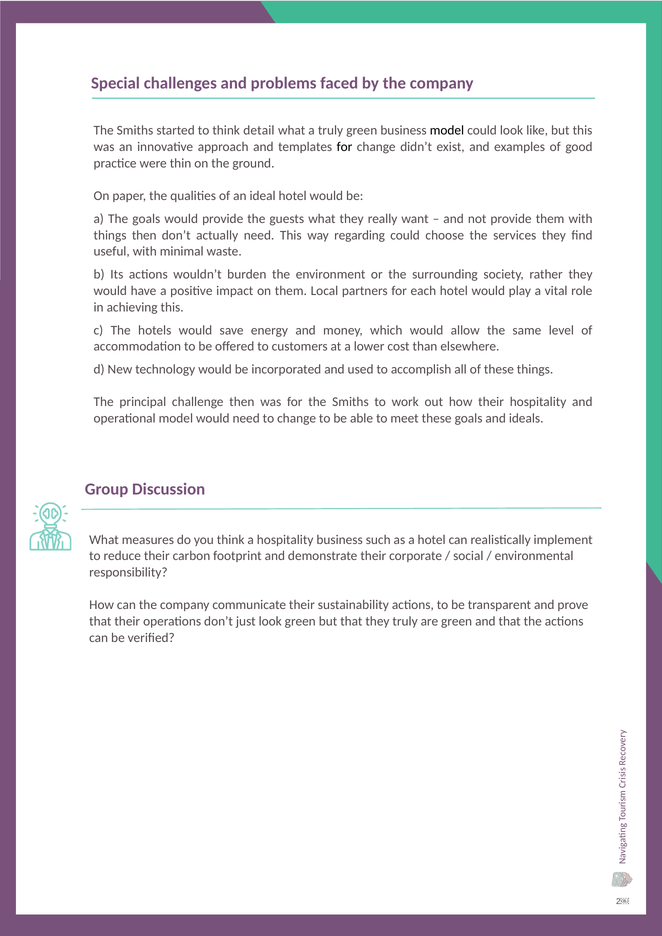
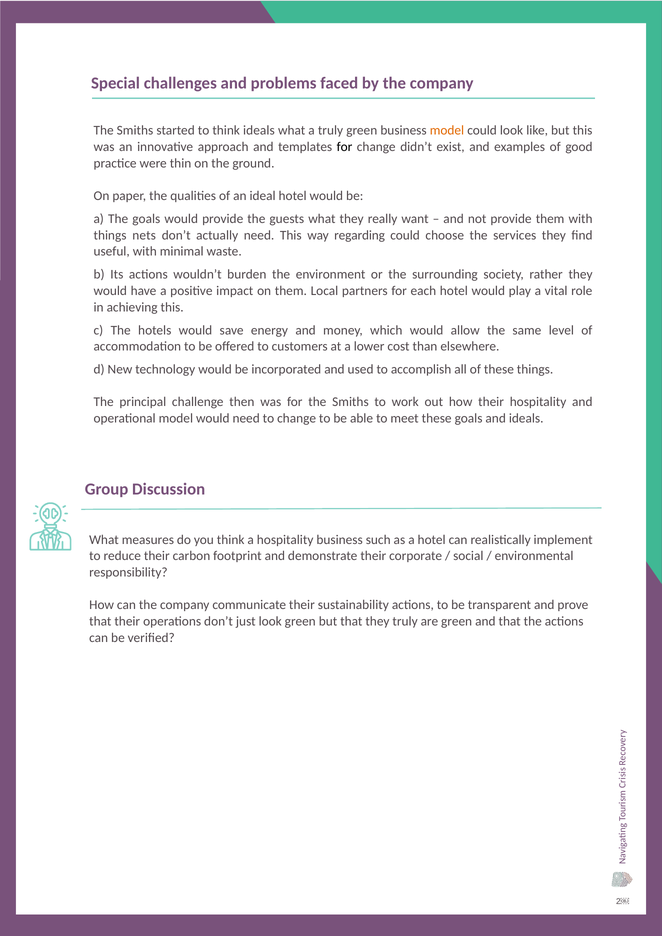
think detail: detail -> ideals
model at (447, 131) colour: black -> orange
things then: then -> nets
